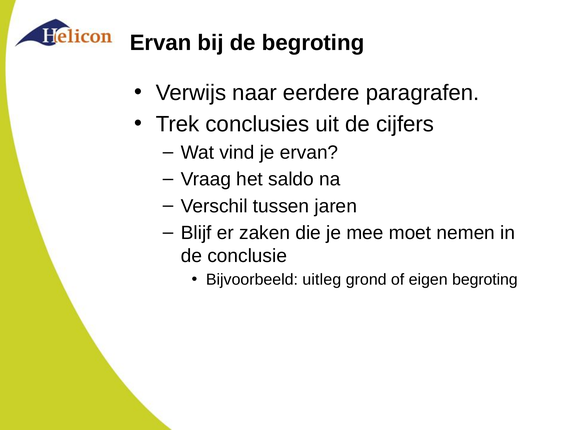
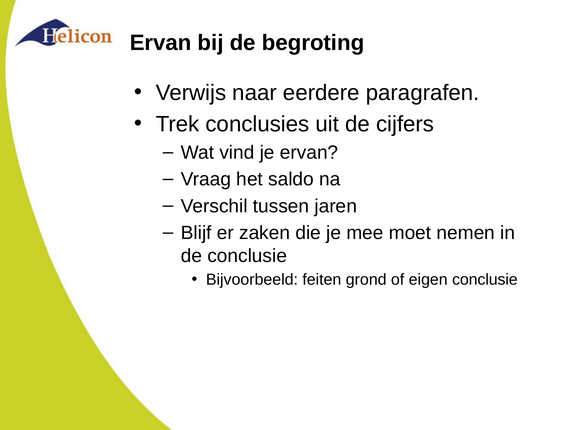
uitleg: uitleg -> feiten
eigen begroting: begroting -> conclusie
